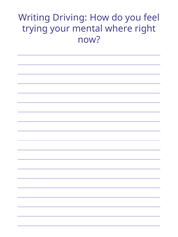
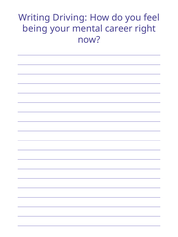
trying: trying -> being
where: where -> career
